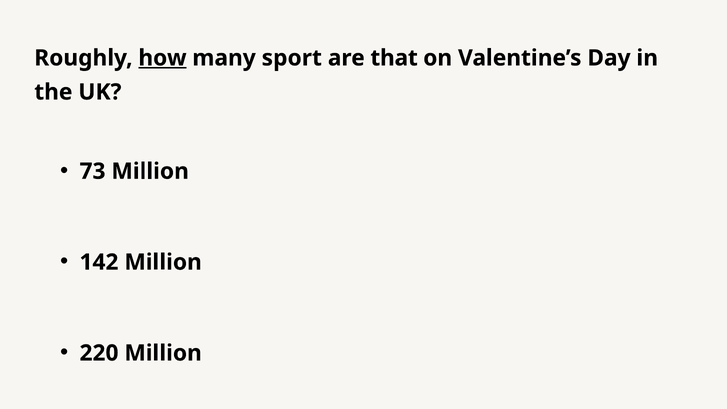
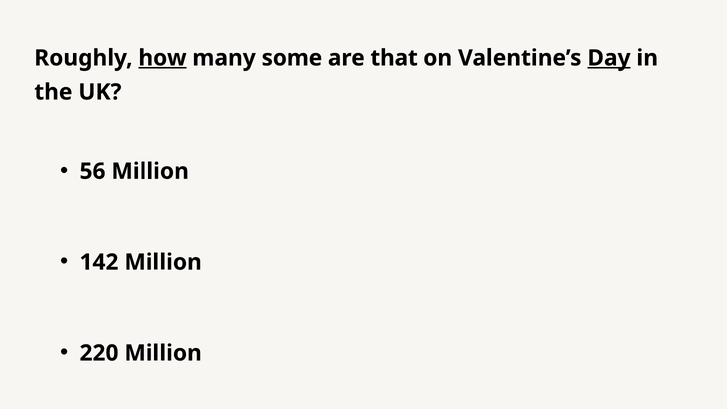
sport: sport -> some
Day underline: none -> present
73: 73 -> 56
